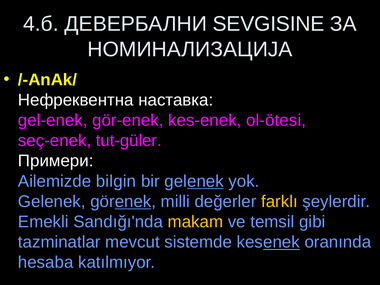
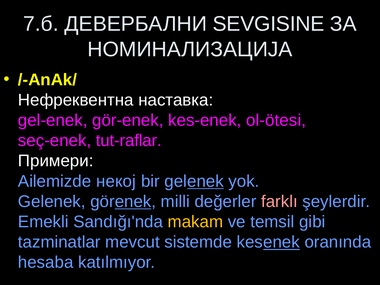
4.б: 4.б -> 7.б
tut-güler: tut-güler -> tut-raflar
bilgin: bilgin -> некој
farklı colour: yellow -> pink
